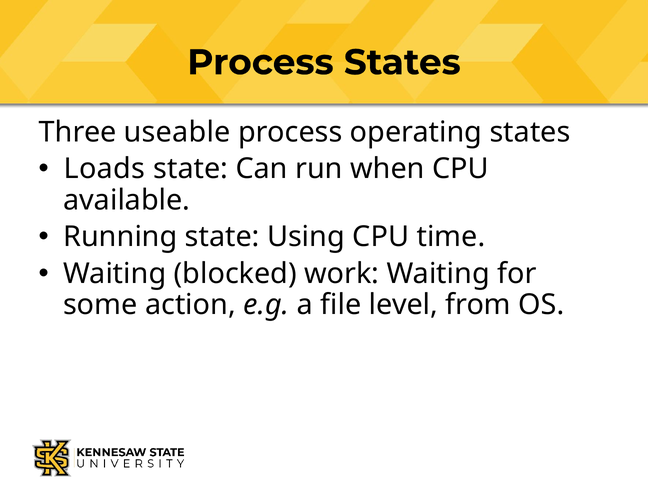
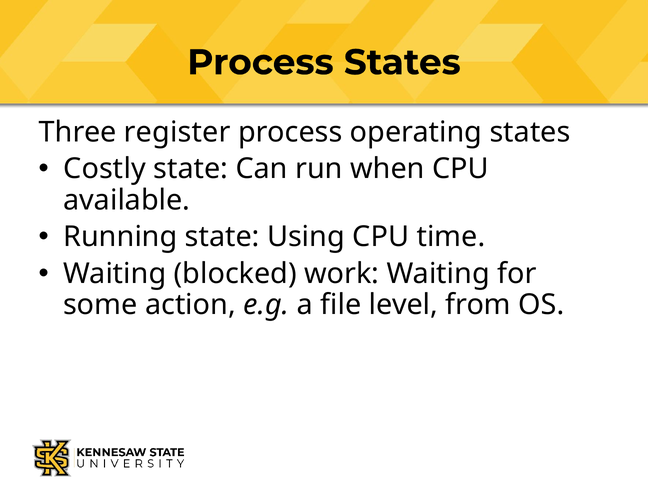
useable: useable -> register
Loads: Loads -> Costly
